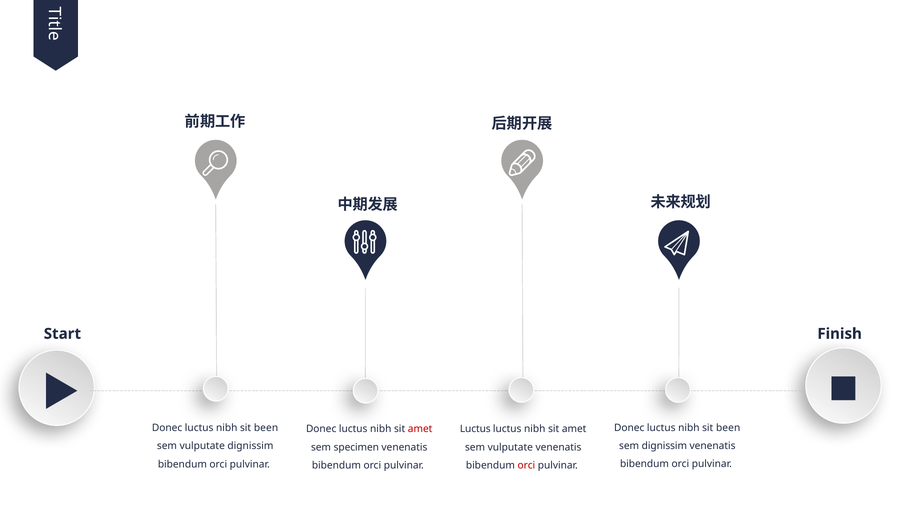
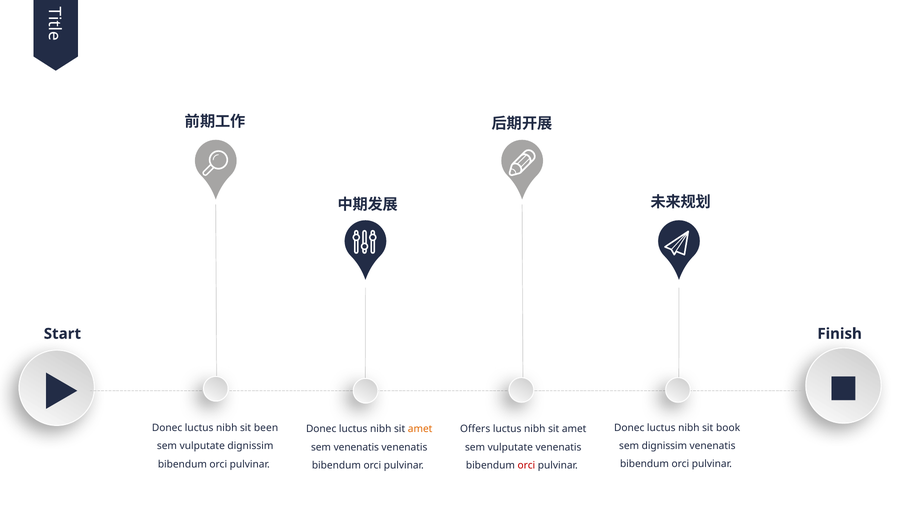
been at (728, 428): been -> book
amet at (420, 429) colour: red -> orange
Luctus at (475, 429): Luctus -> Offers
sem specimen: specimen -> venenatis
